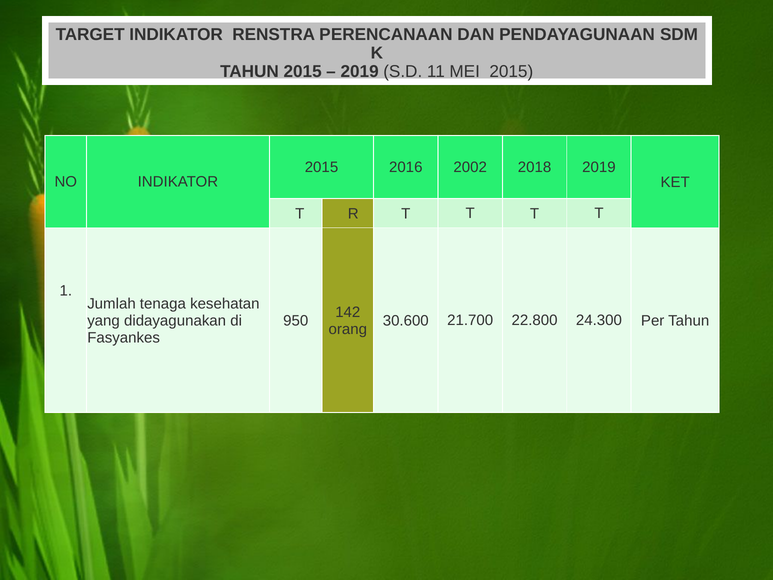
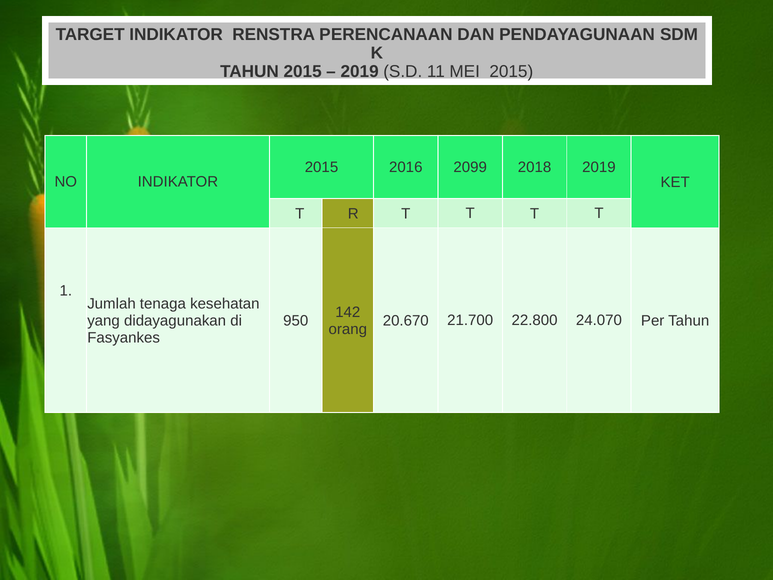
2002: 2002 -> 2099
30.600: 30.600 -> 20.670
24.300: 24.300 -> 24.070
